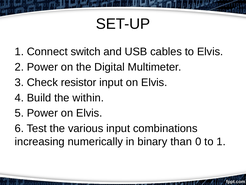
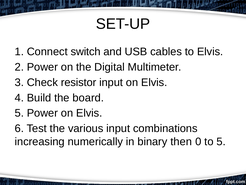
within: within -> board
than: than -> then
to 1: 1 -> 5
